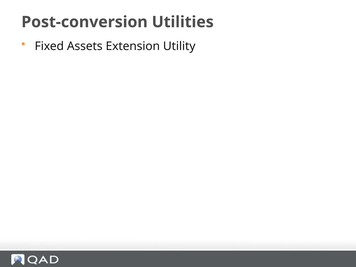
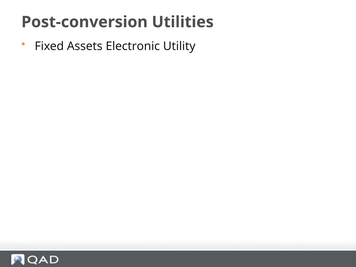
Extension: Extension -> Electronic
